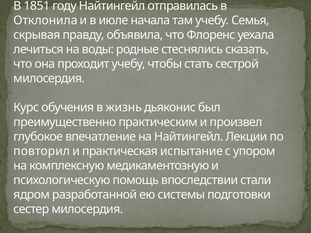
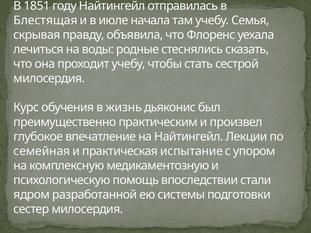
Отклонила: Отклонила -> Блестящая
повторил: повторил -> семейная
